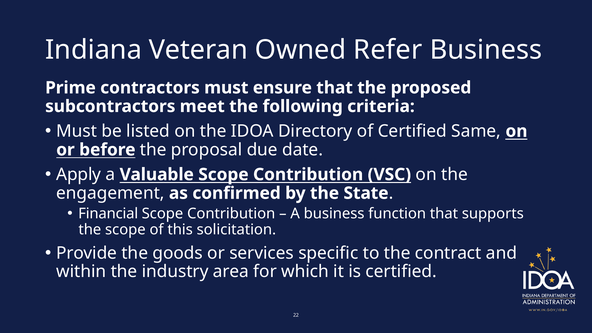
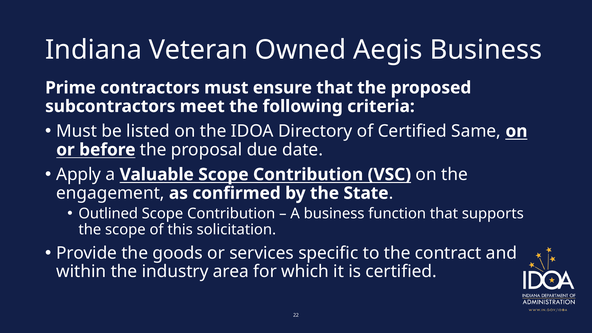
Refer: Refer -> Aegis
Financial: Financial -> Outlined
